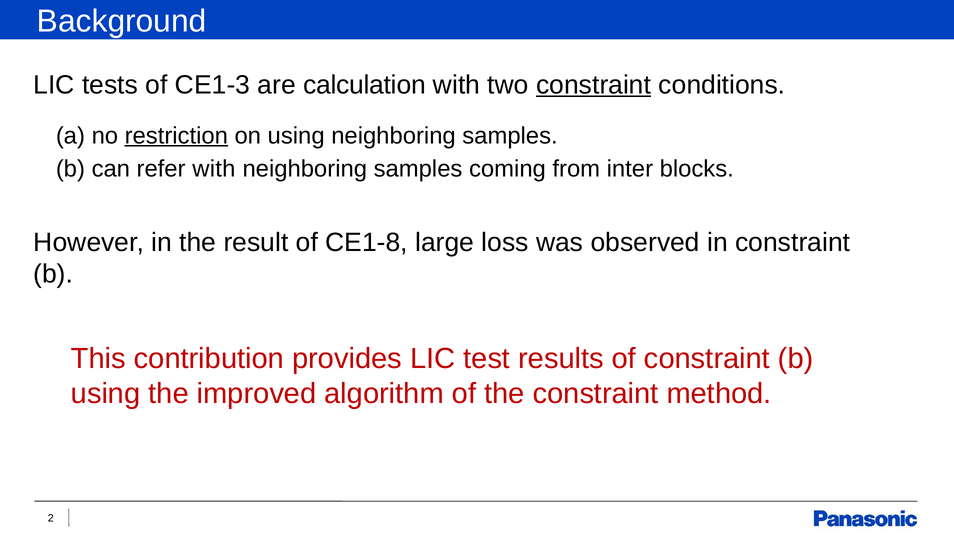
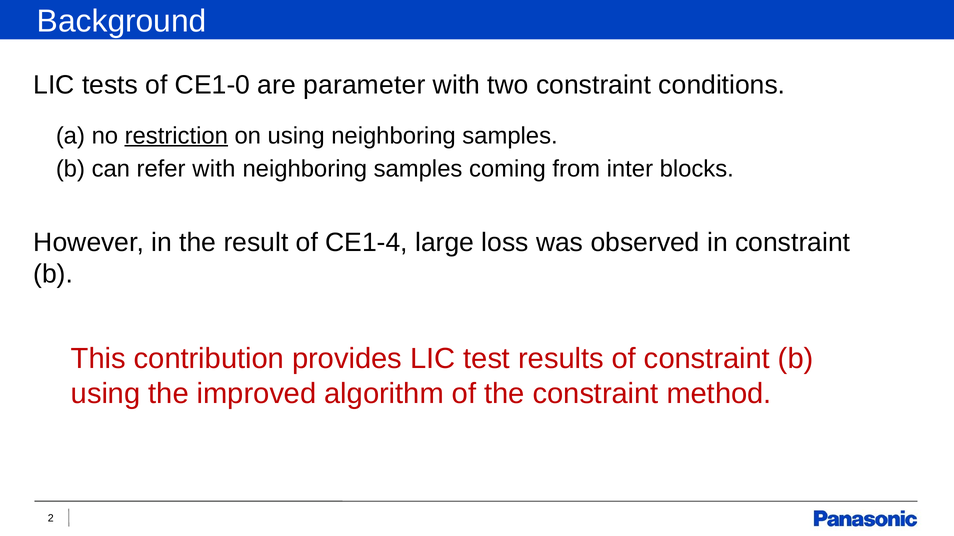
CE1-3: CE1-3 -> CE1-0
calculation: calculation -> parameter
constraint at (594, 85) underline: present -> none
CE1-8: CE1-8 -> CE1-4
